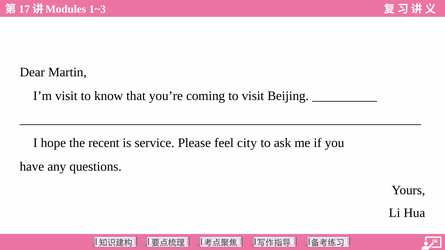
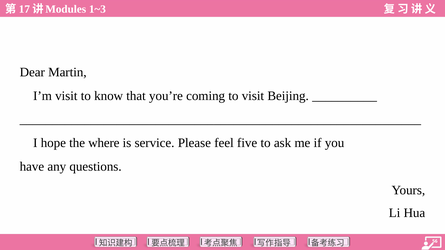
recent: recent -> where
city: city -> five
